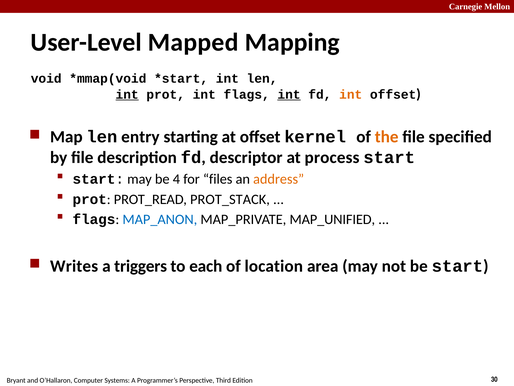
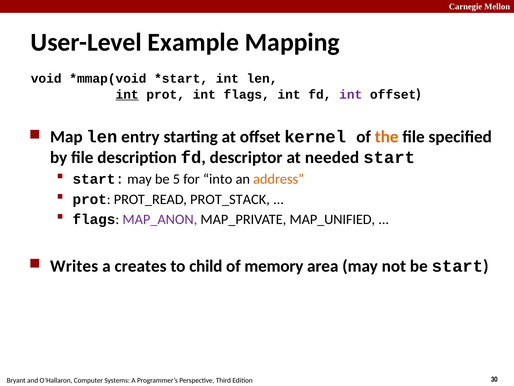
Mapped: Mapped -> Example
int at (289, 94) underline: present -> none
int at (351, 94) colour: orange -> purple
process: process -> needed
4: 4 -> 5
files: files -> into
MAP_ANON colour: blue -> purple
triggers: triggers -> creates
each: each -> child
location: location -> memory
